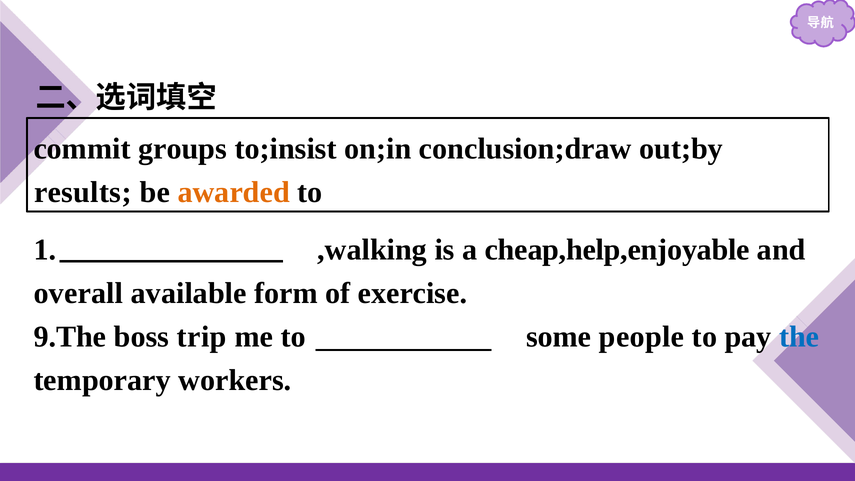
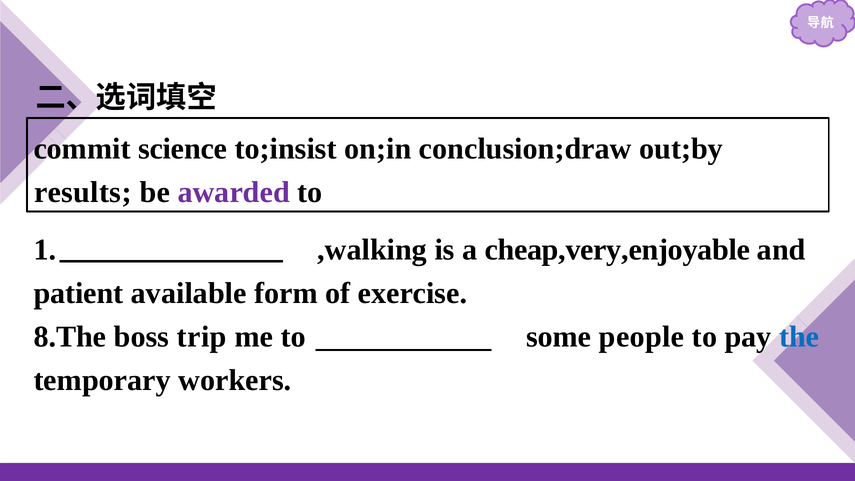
groups: groups -> science
awarded colour: orange -> purple
cheap,help,enjoyable: cheap,help,enjoyable -> cheap,very,enjoyable
overall: overall -> patient
9.The: 9.The -> 8.The
